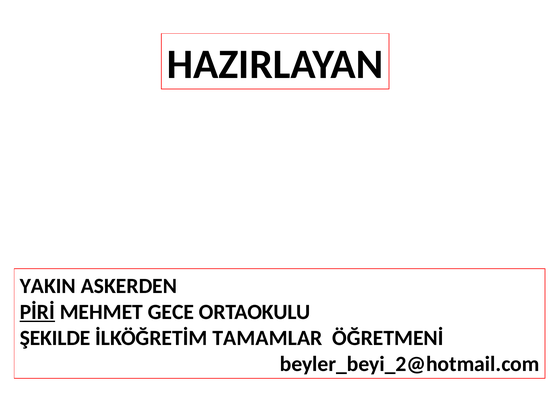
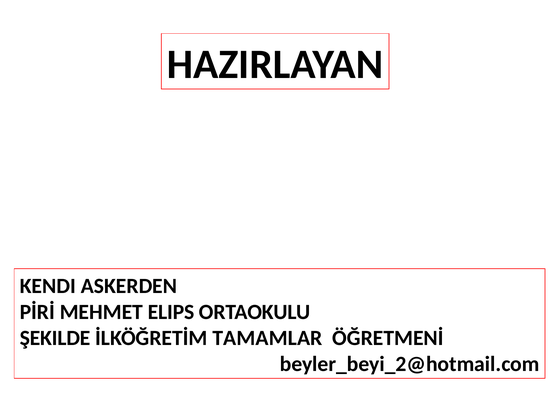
YAKIN: YAKIN -> KENDI
PİRİ underline: present -> none
GECE: GECE -> ELIPS
